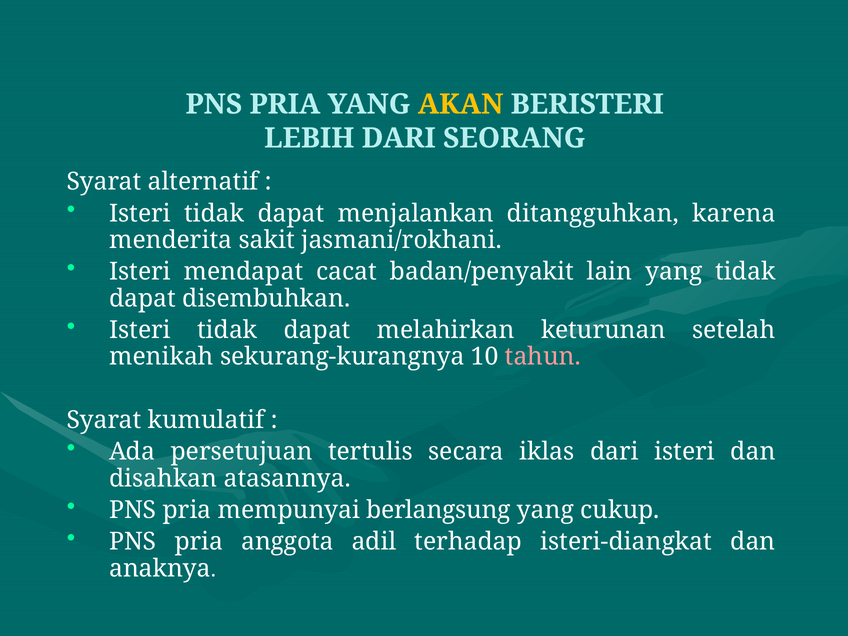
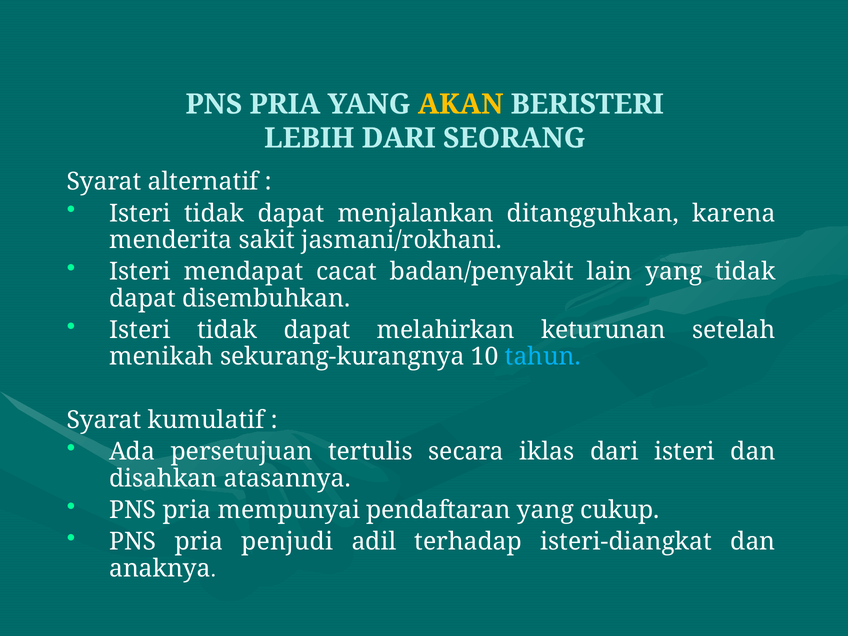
tahun colour: pink -> light blue
berlangsung: berlangsung -> pendaftaran
anggota: anggota -> penjudi
